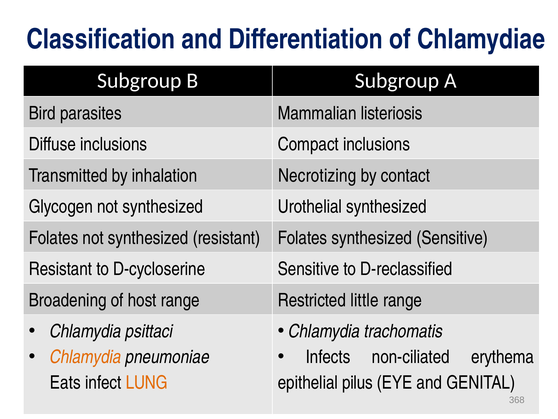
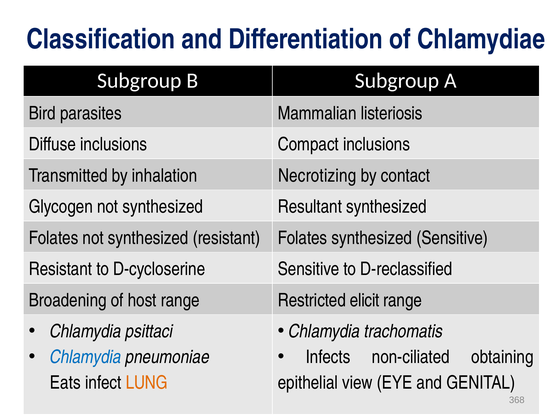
Urothelial: Urothelial -> Resultant
little: little -> elicit
Chlamydia at (86, 357) colour: orange -> blue
erythema: erythema -> obtaining
pilus: pilus -> view
